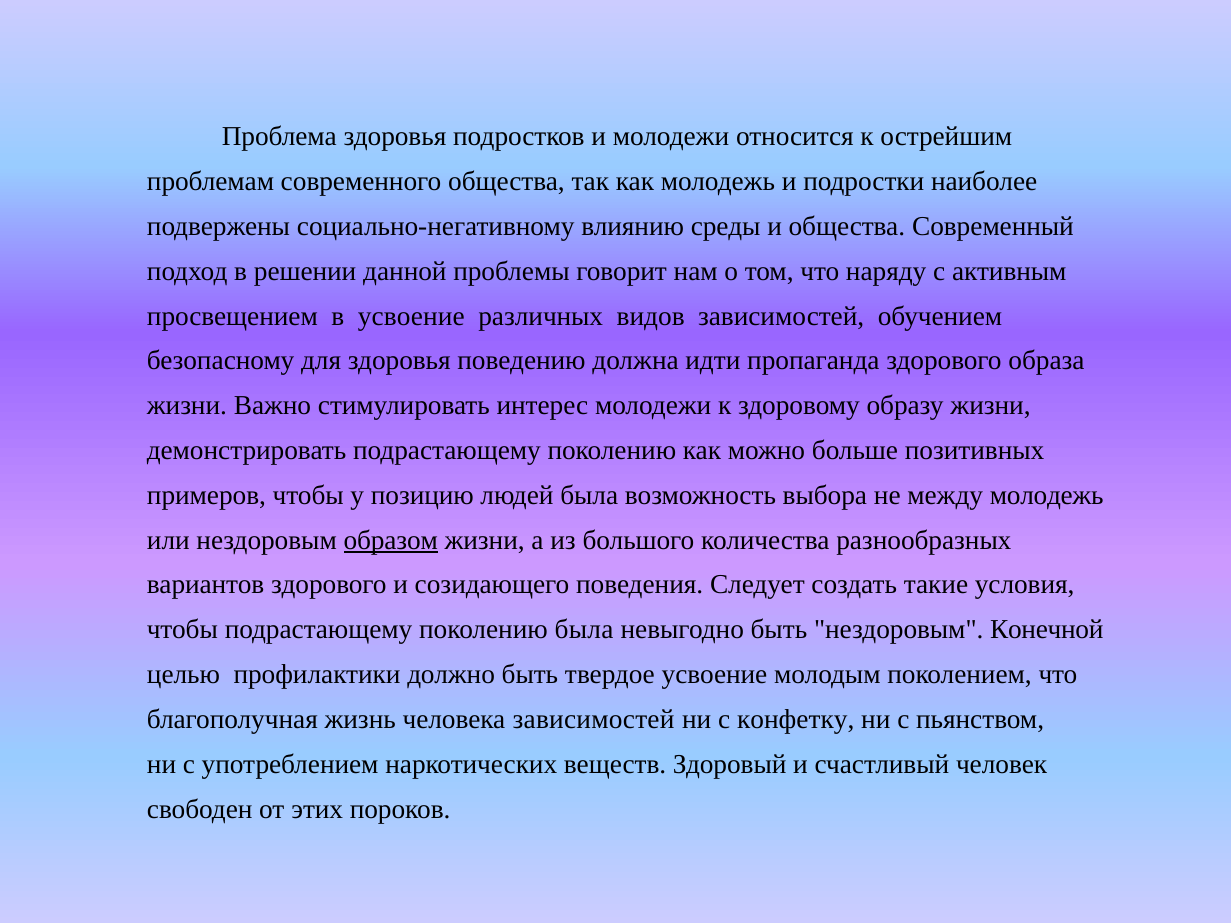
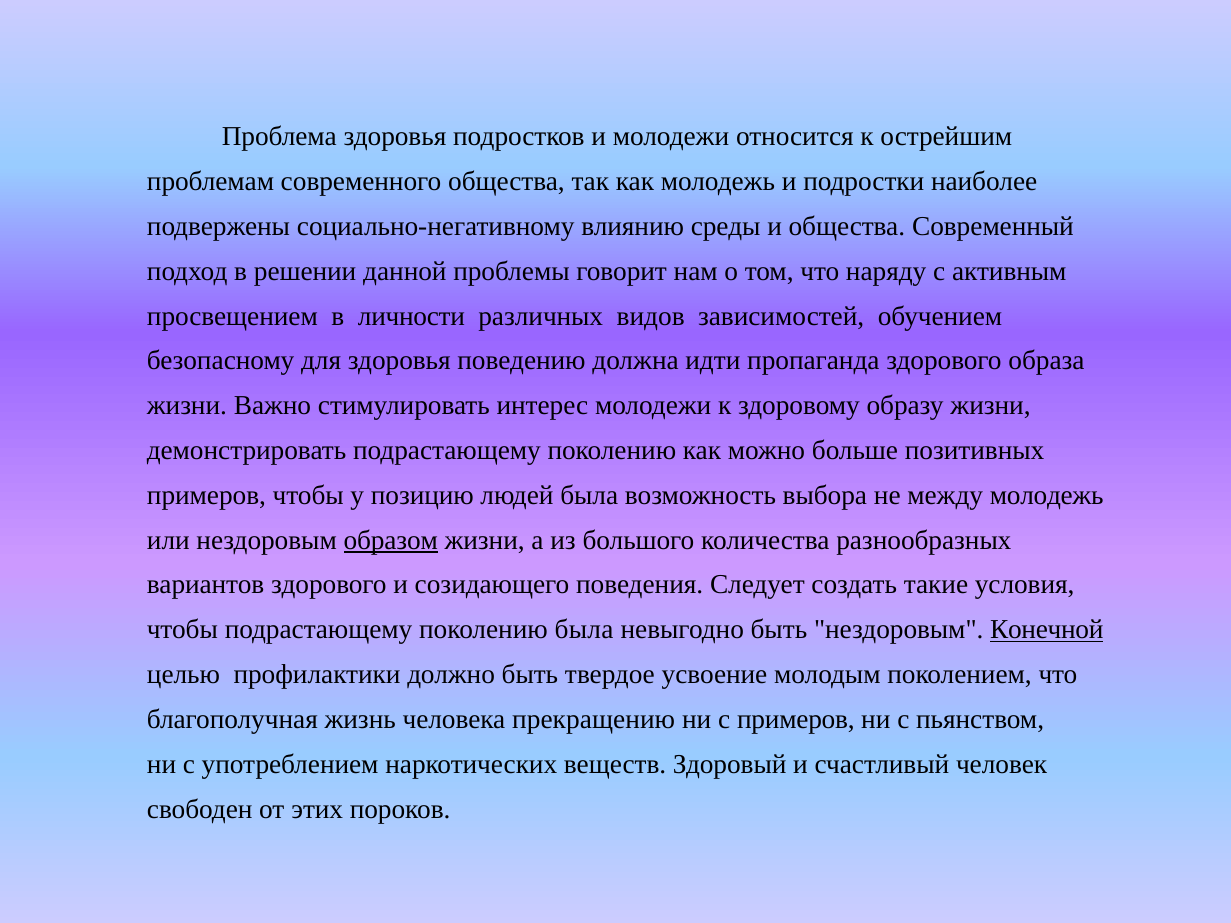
в усвоение: усвоение -> личности
Конечной underline: none -> present
человека зависимостей: зависимостей -> прекращению
с конфетку: конфетку -> примеров
